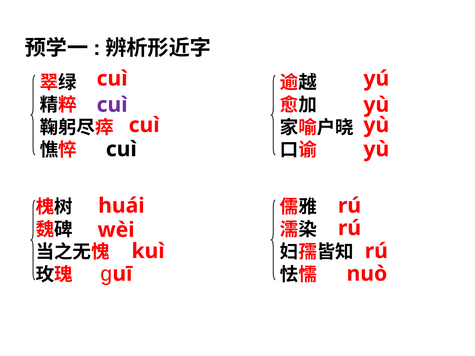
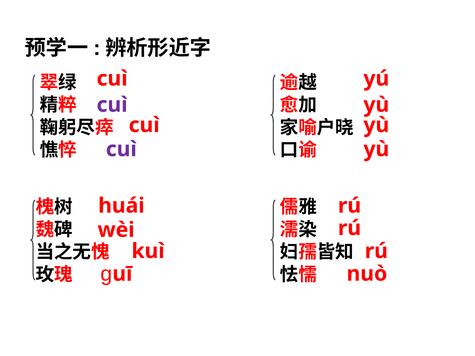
cuì at (121, 149) colour: black -> purple
